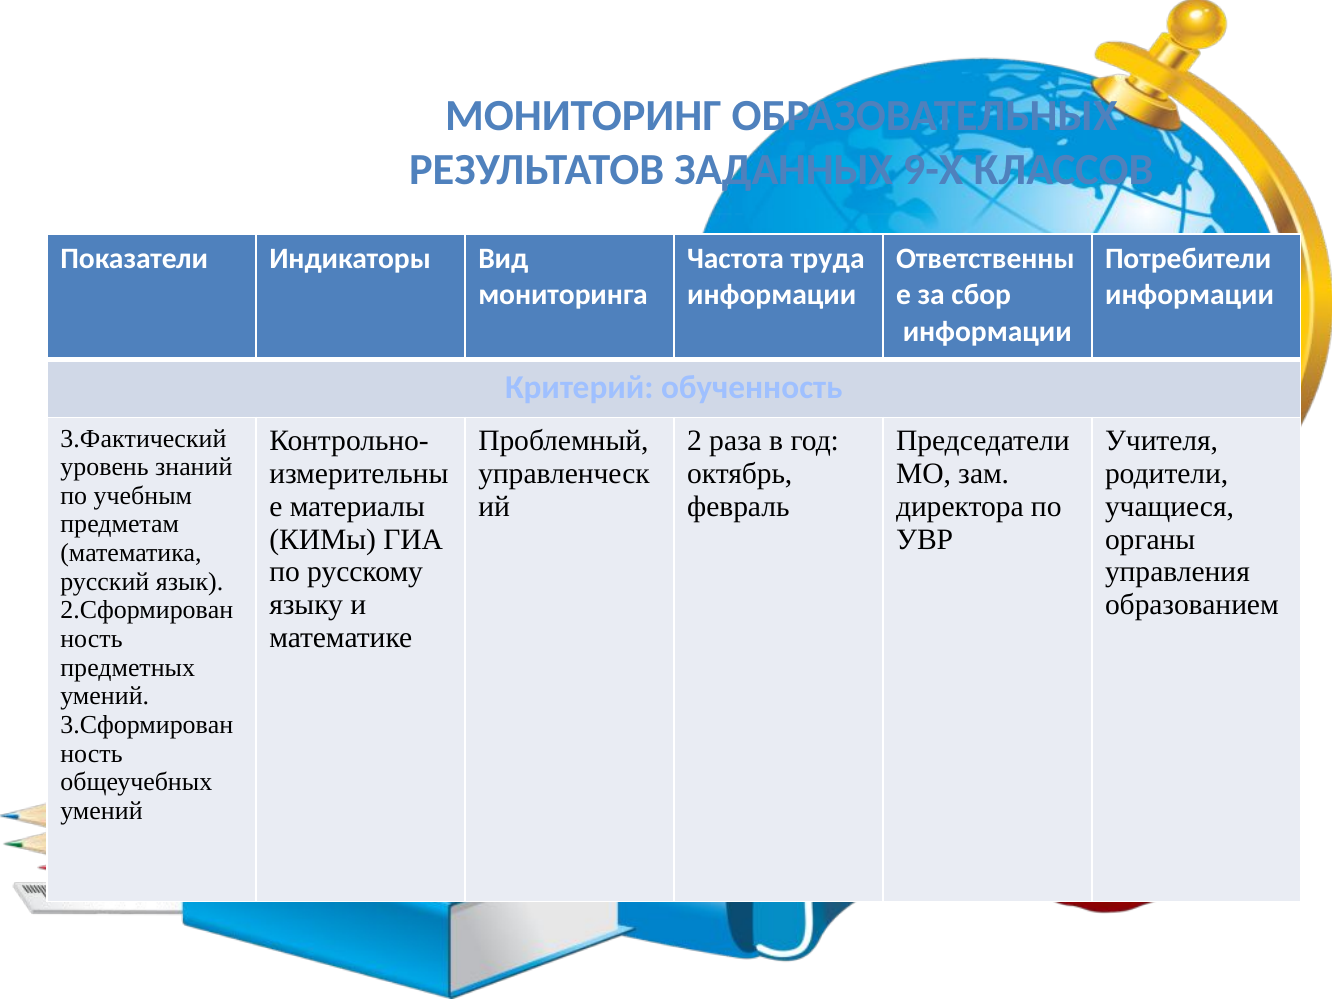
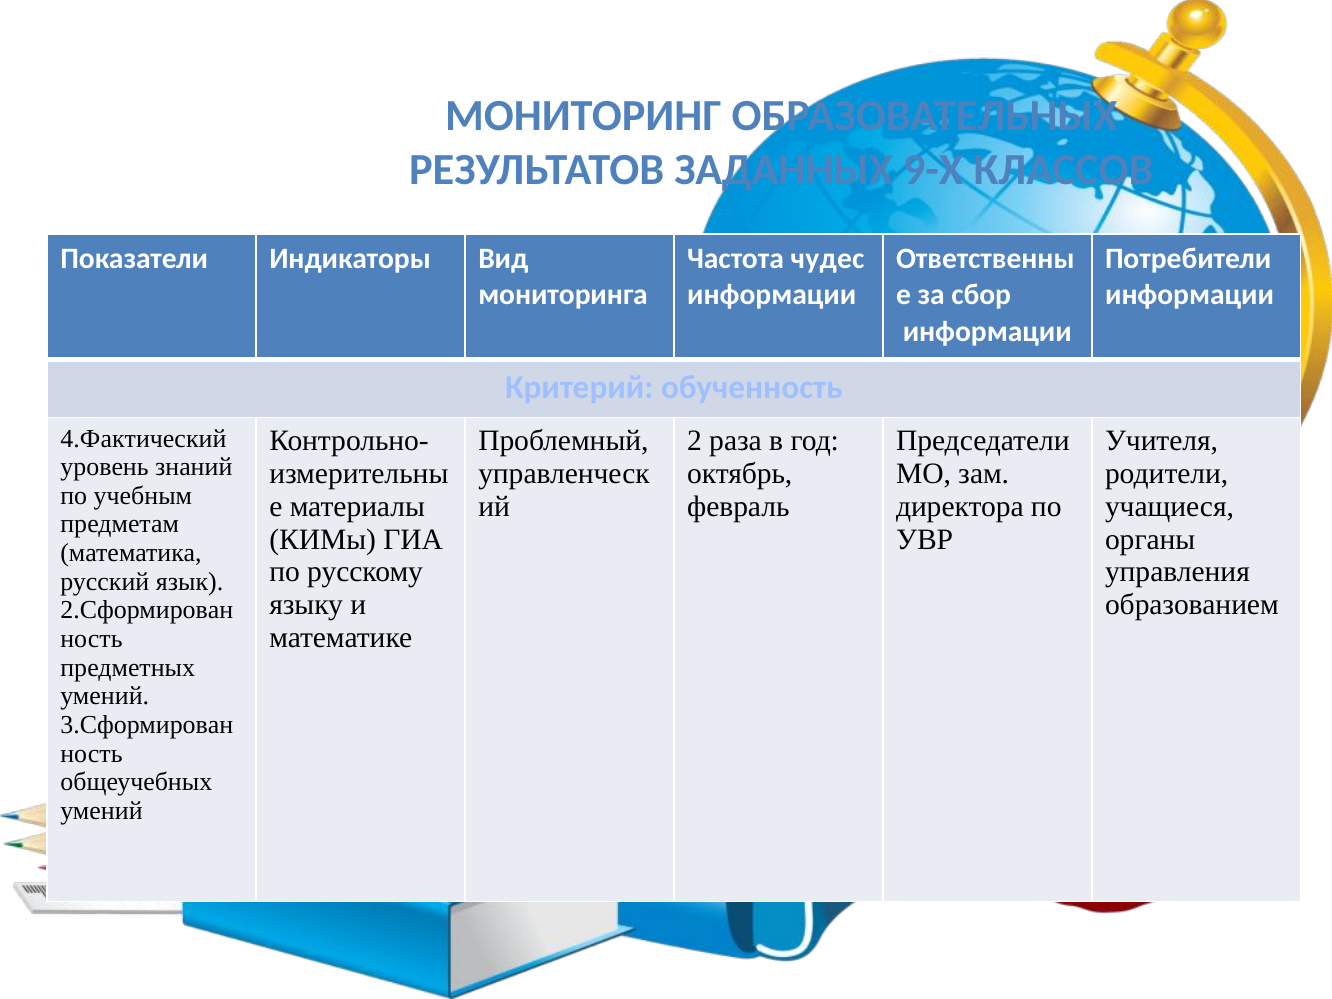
труда: труда -> чудес
3.Фактический: 3.Фактический -> 4.Фактический
